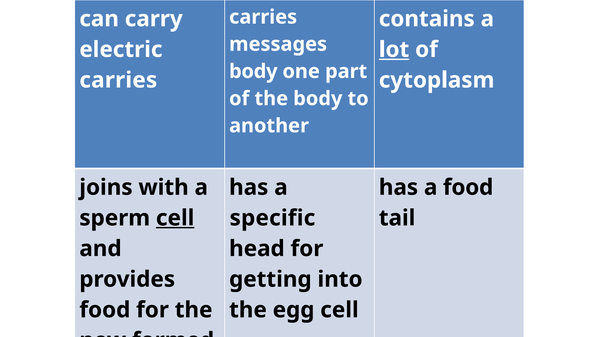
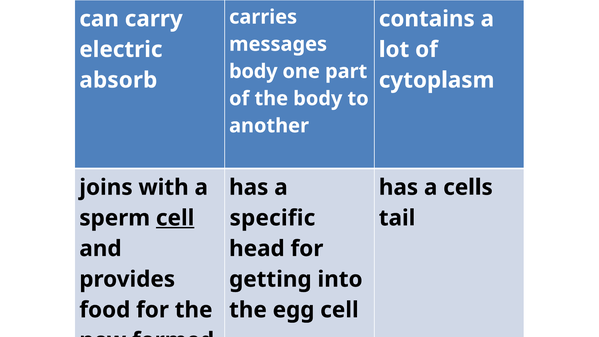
lot underline: present -> none
carries at (118, 80): carries -> absorb
a food: food -> cells
